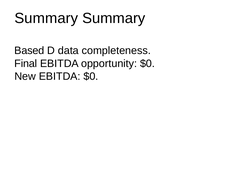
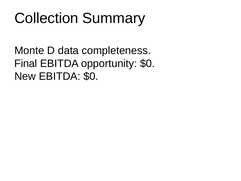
Summary at (46, 18): Summary -> Collection
Based: Based -> Monte
